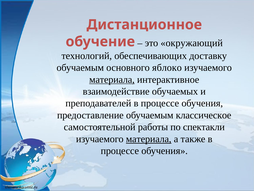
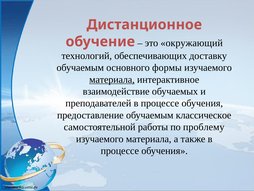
яблоко: яблоко -> формы
спектакли: спектакли -> проблему
материала at (149, 139) underline: present -> none
